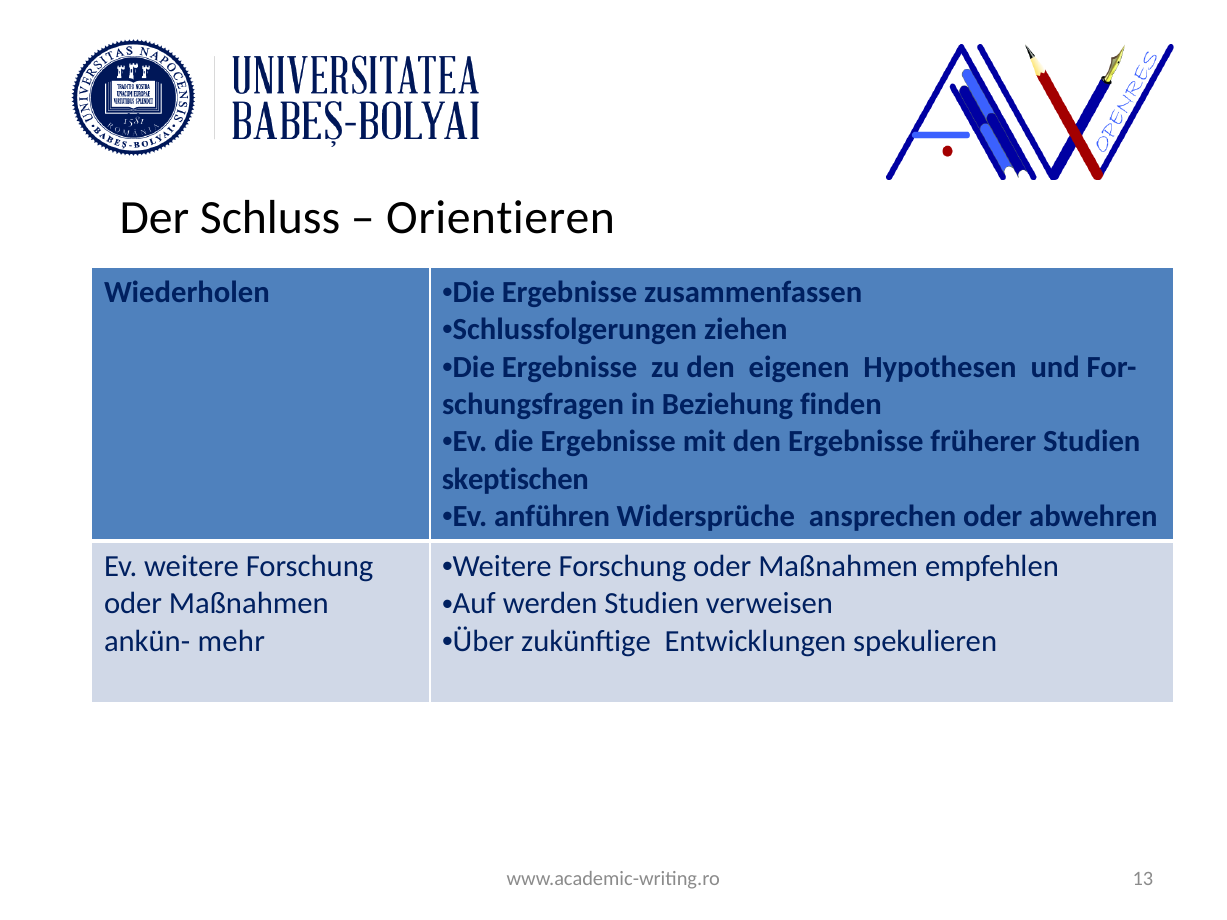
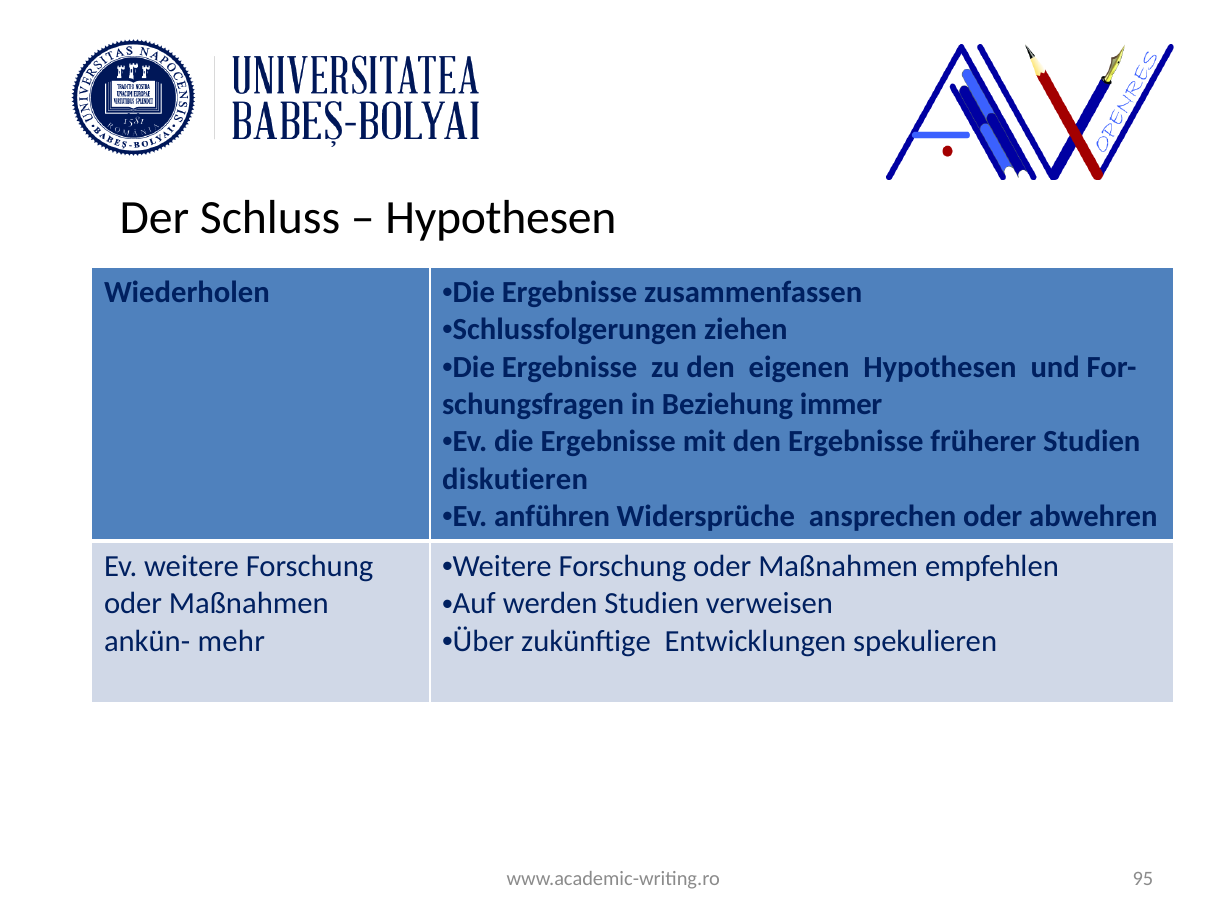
Orientieren at (501, 218): Orientieren -> Hypothesen
finden: finden -> immer
skeptischen: skeptischen -> diskutieren
13: 13 -> 95
